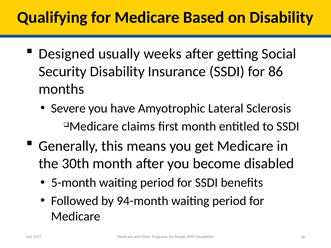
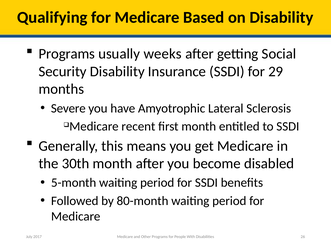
Designed at (67, 54): Designed -> Programs
86: 86 -> 29
claims: claims -> recent
94-month: 94-month -> 80-month
